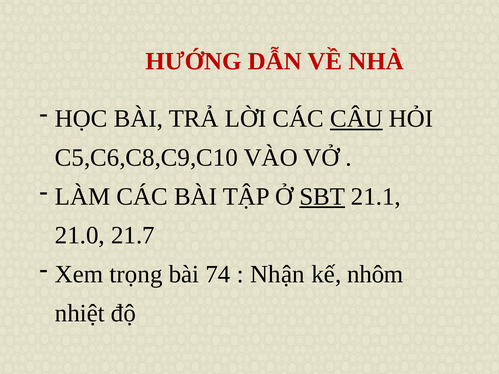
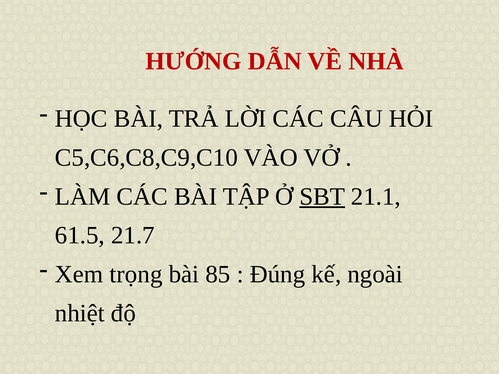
CÂU underline: present -> none
21.0: 21.0 -> 61.5
74: 74 -> 85
Nhận: Nhận -> Đúng
nhôm: nhôm -> ngoài
